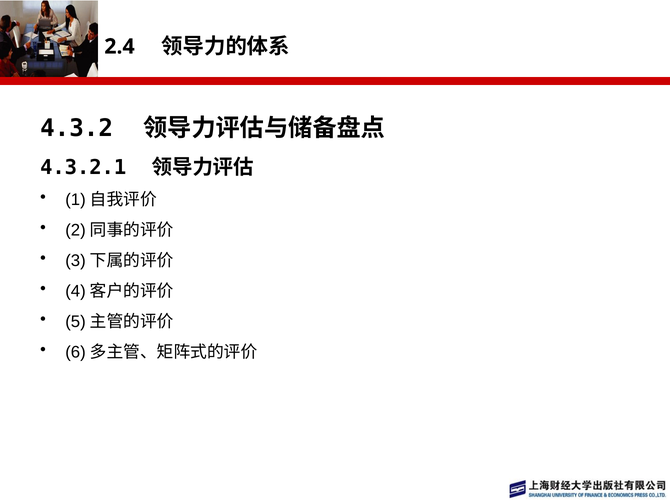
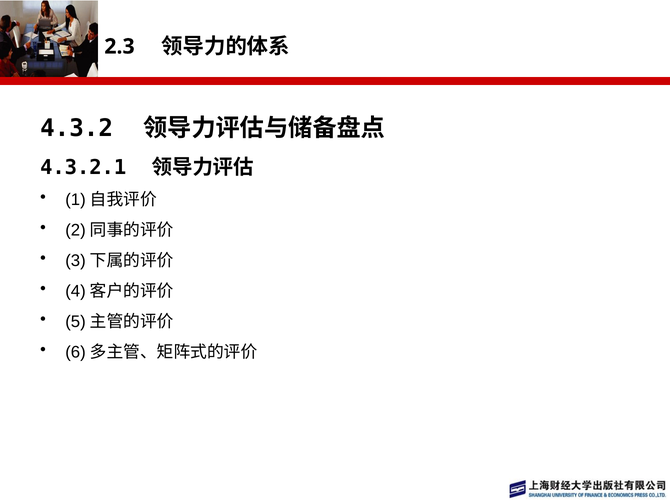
2.4: 2.4 -> 2.3
